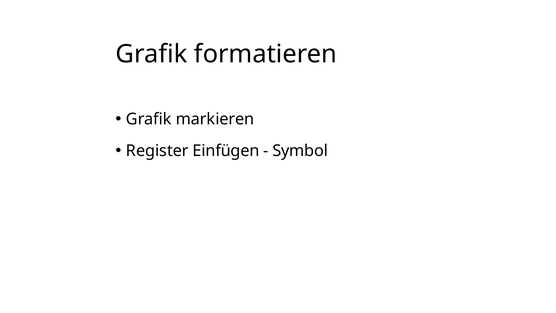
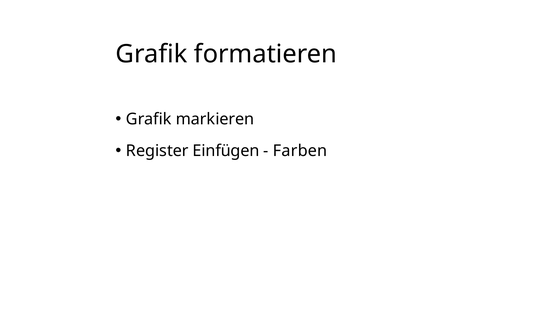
Symbol: Symbol -> Farben
